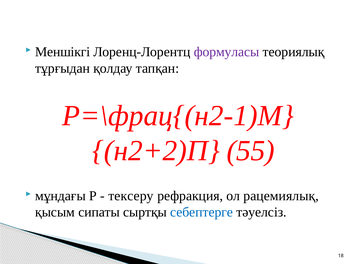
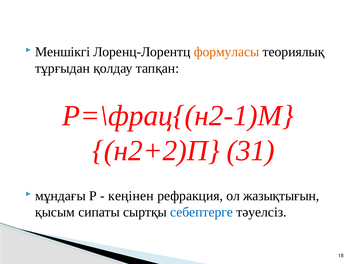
формуласы colour: purple -> orange
55: 55 -> 31
тексеру: тексеру -> кеңінен
рацемиялық: рацемиялық -> жазықтығын
